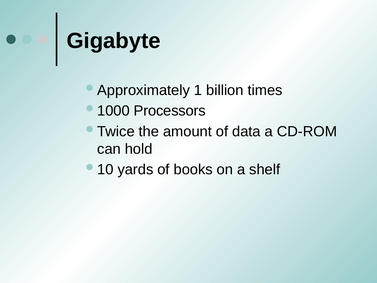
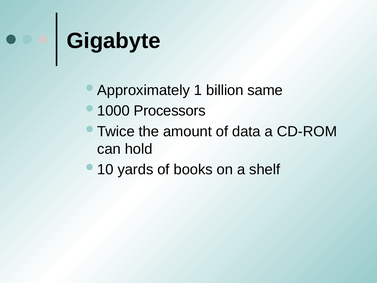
times: times -> same
